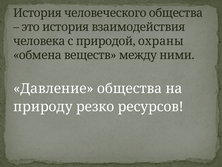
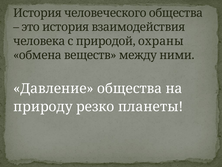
ресурсов: ресурсов -> планеты
